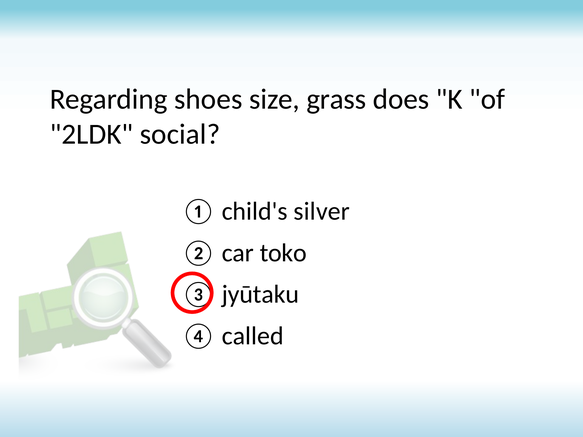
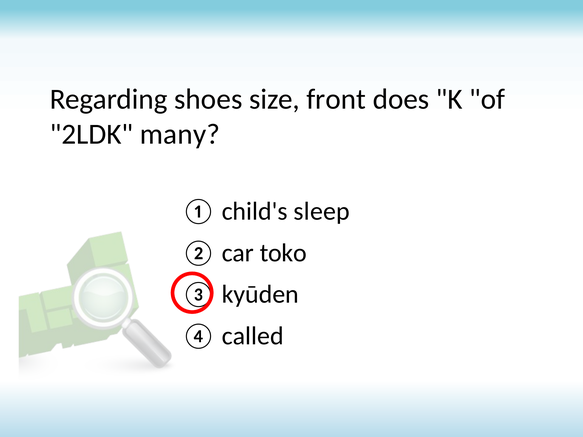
grass: grass -> front
social: social -> many
silver: silver -> sleep
jyūtaku: jyūtaku -> kyūden
